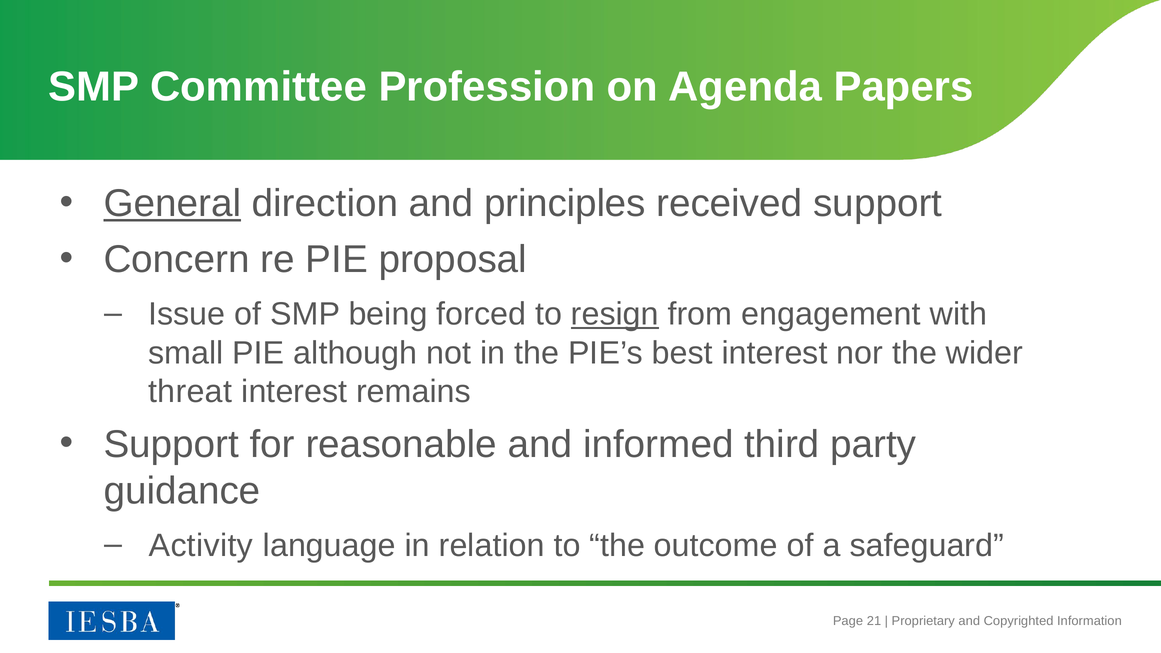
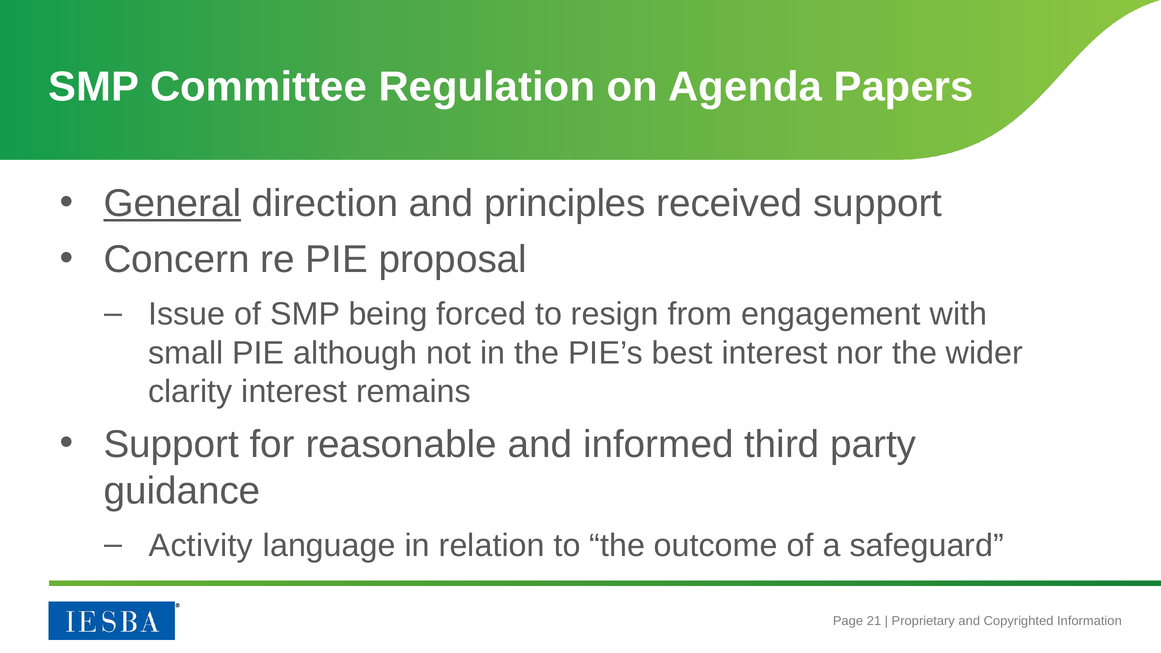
Profession: Profession -> Regulation
resign underline: present -> none
threat: threat -> clarity
